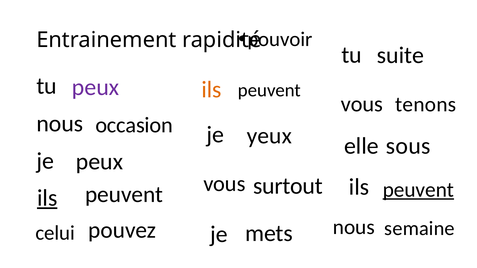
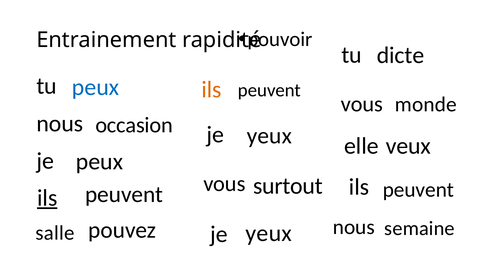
suite: suite -> dicte
peux at (96, 87) colour: purple -> blue
tenons: tenons -> monde
sous: sous -> veux
peuvent at (418, 190) underline: present -> none
mets at (269, 234): mets -> yeux
celui: celui -> salle
